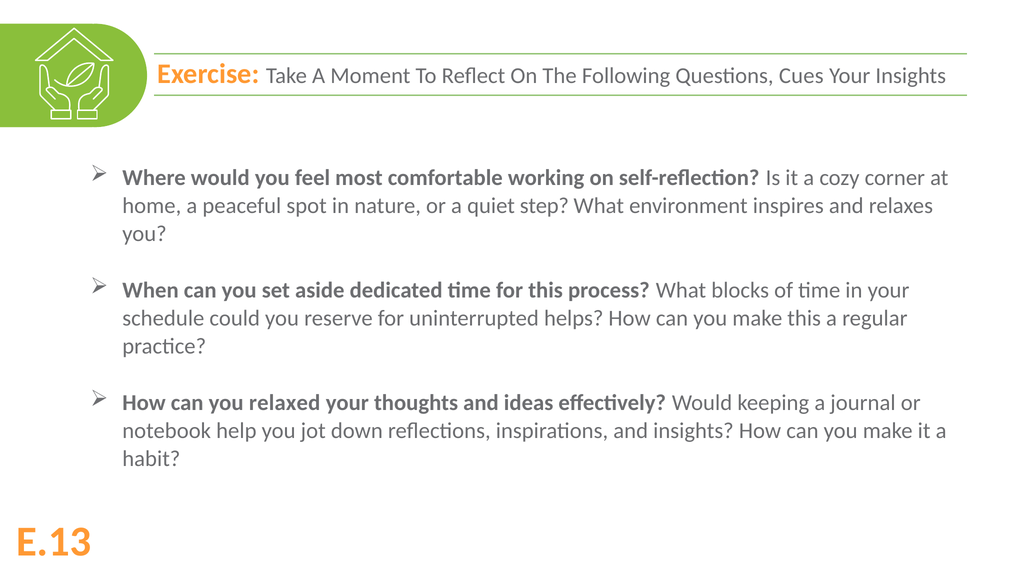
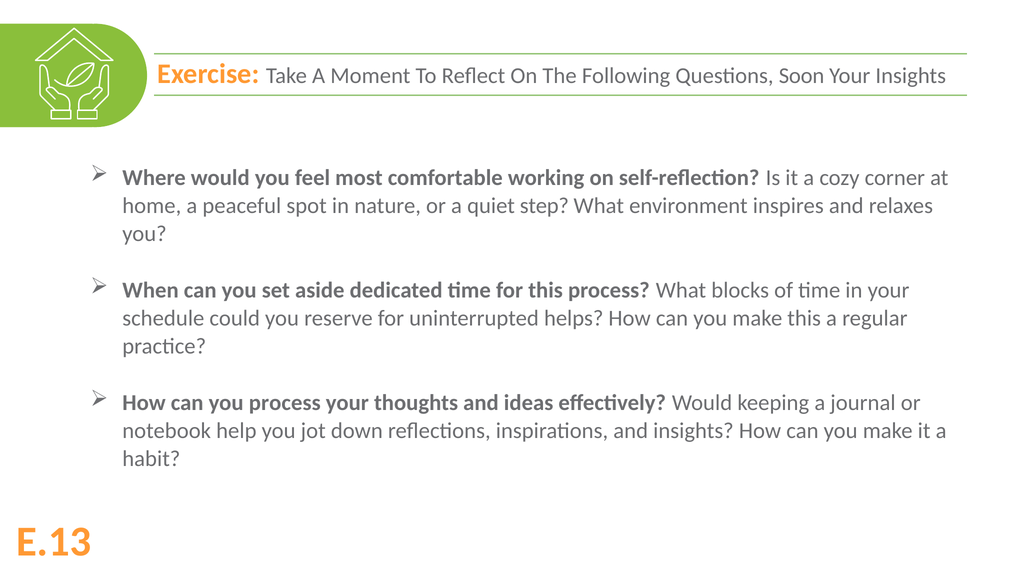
Cues: Cues -> Soon
you relaxed: relaxed -> process
